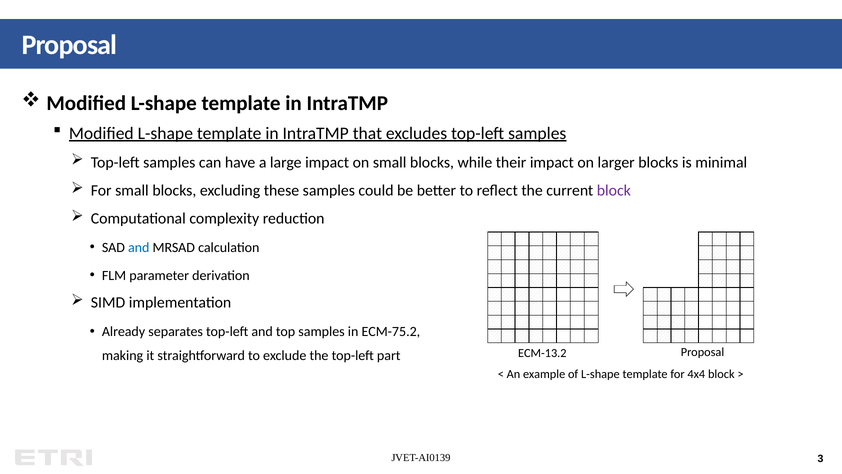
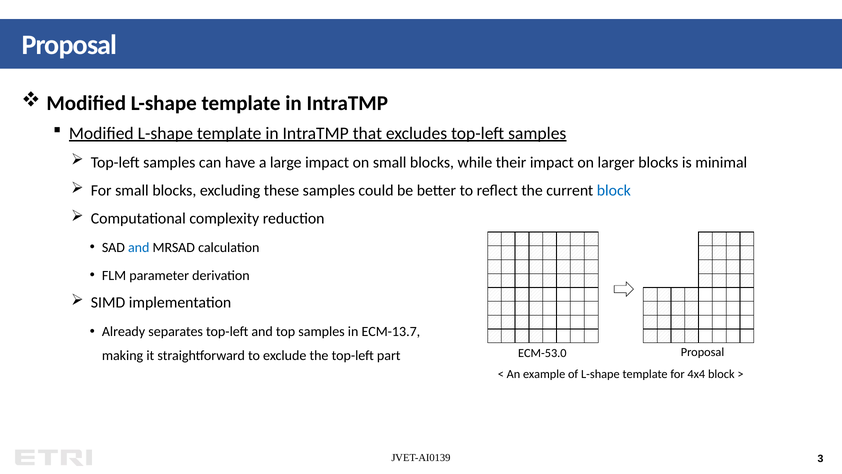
block at (614, 190) colour: purple -> blue
ECM-75.2: ECM-75.2 -> ECM-13.7
ECM-13.2: ECM-13.2 -> ECM-53.0
